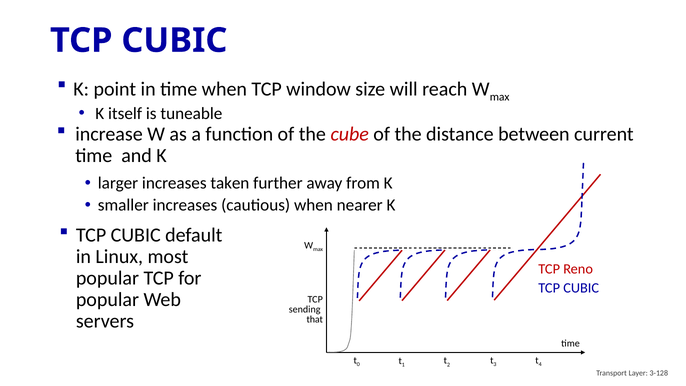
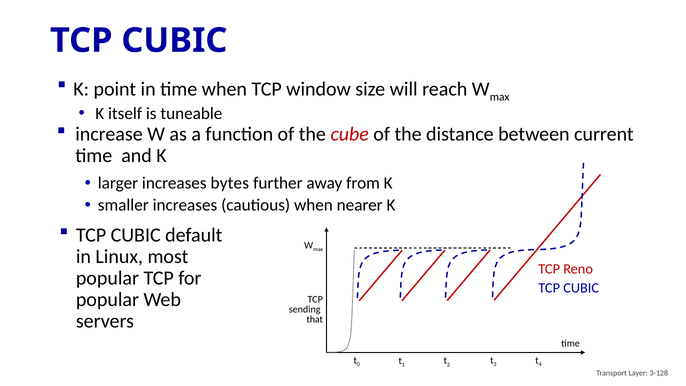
taken: taken -> bytes
